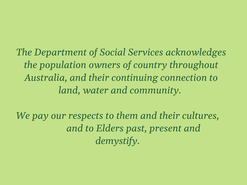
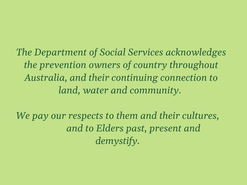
population: population -> prevention
